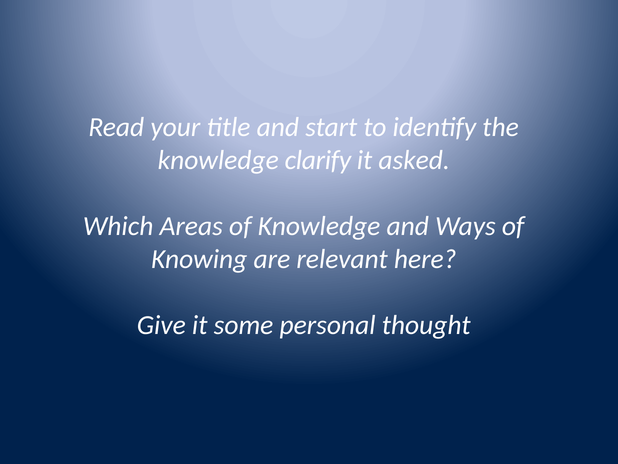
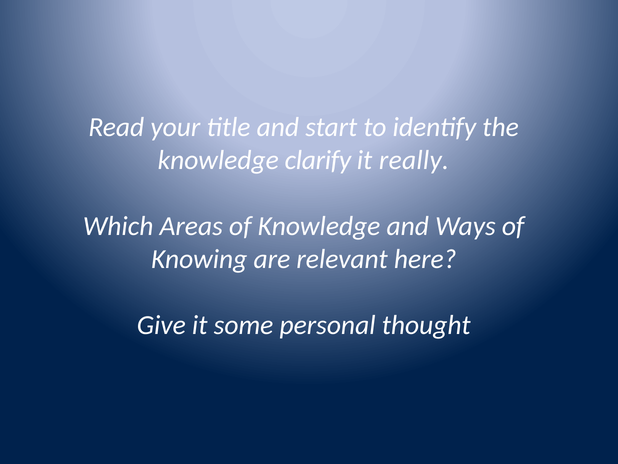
asked: asked -> really
